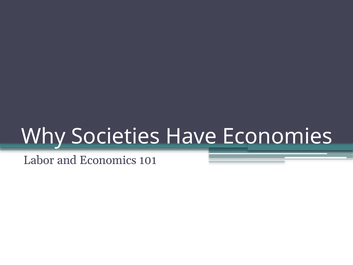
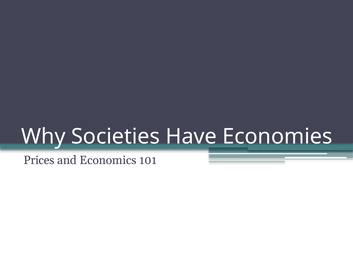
Labor: Labor -> Prices
